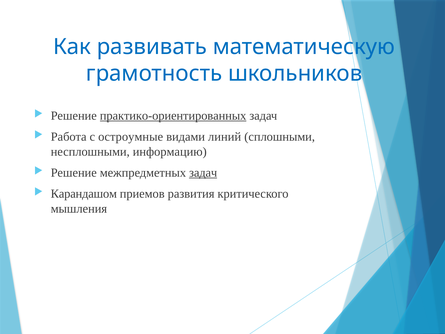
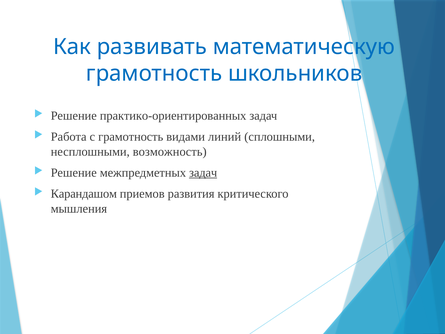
практико-ориентированных underline: present -> none
с остроумные: остроумные -> грамотность
информацию: информацию -> возможность
